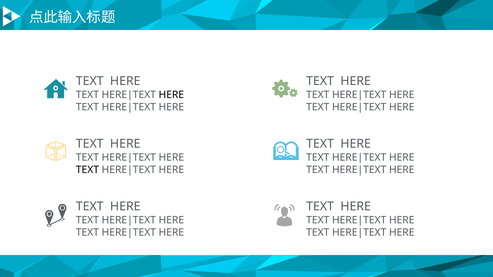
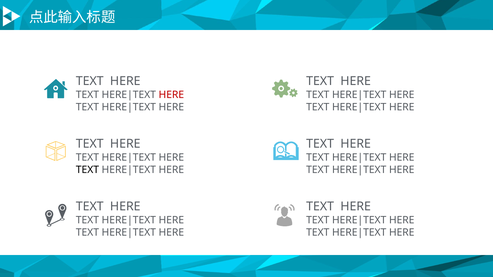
HERE at (171, 95) colour: black -> red
